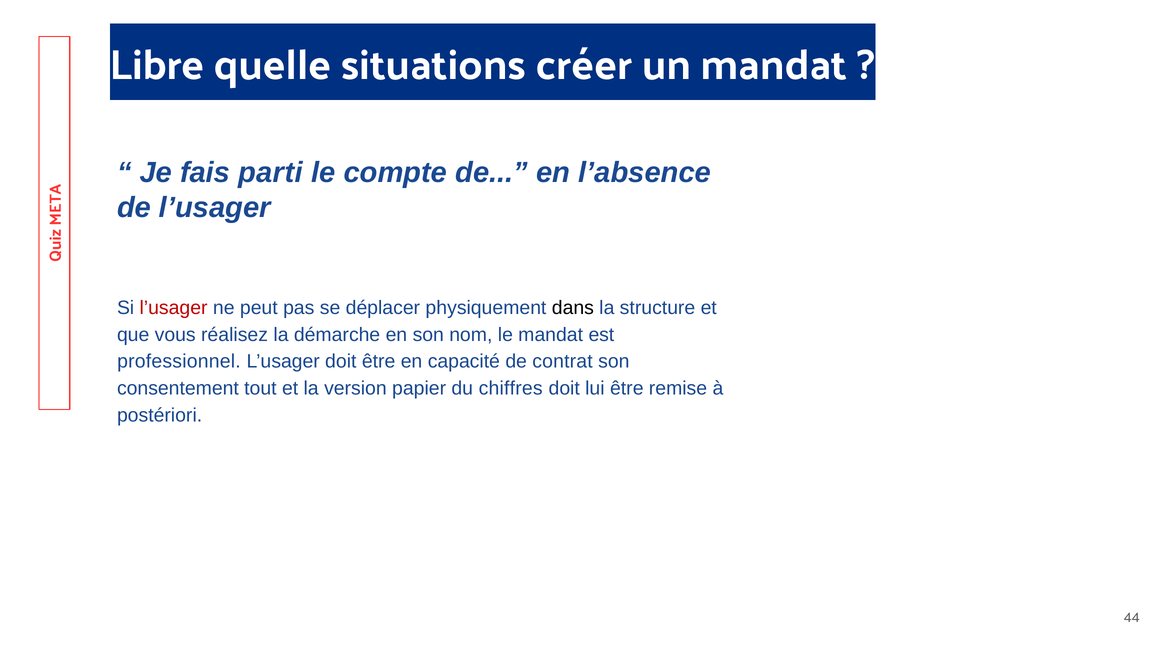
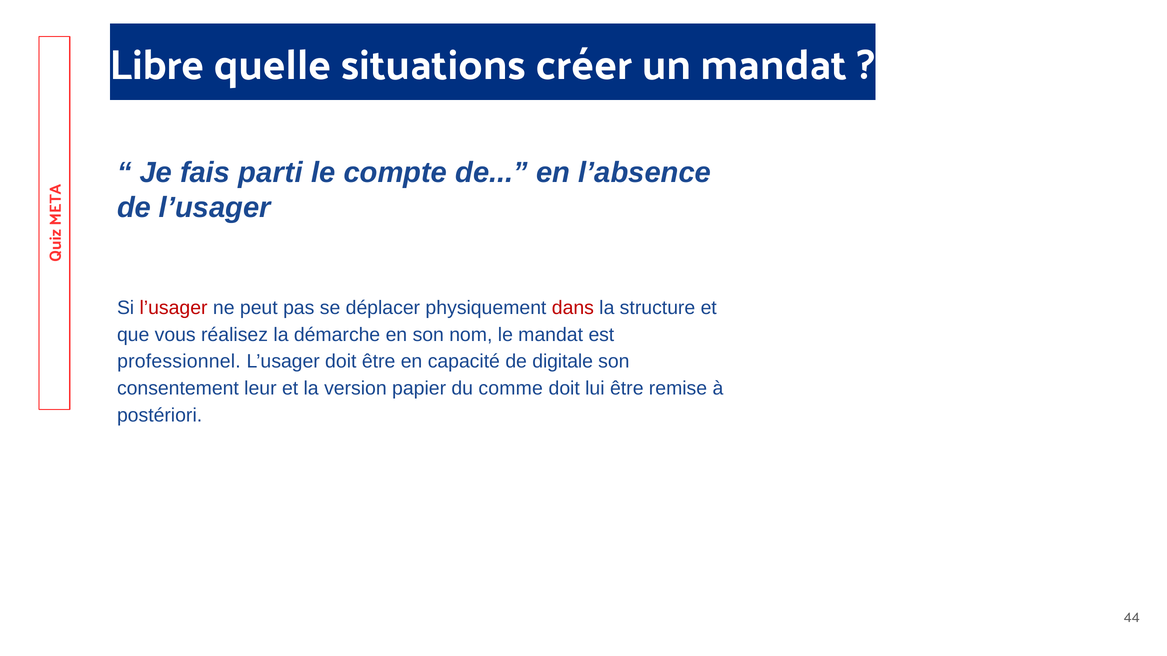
dans colour: black -> red
contrat: contrat -> digitale
tout: tout -> leur
chiffres: chiffres -> comme
